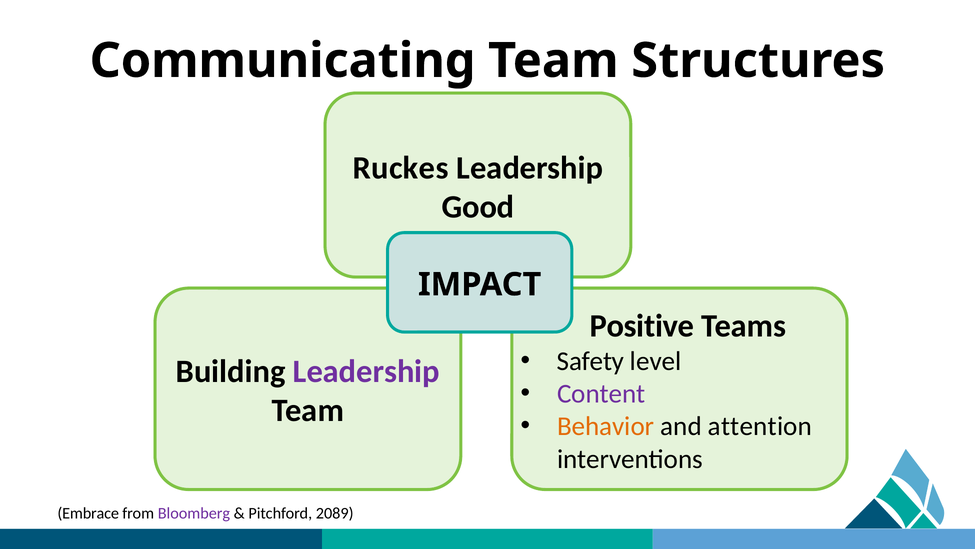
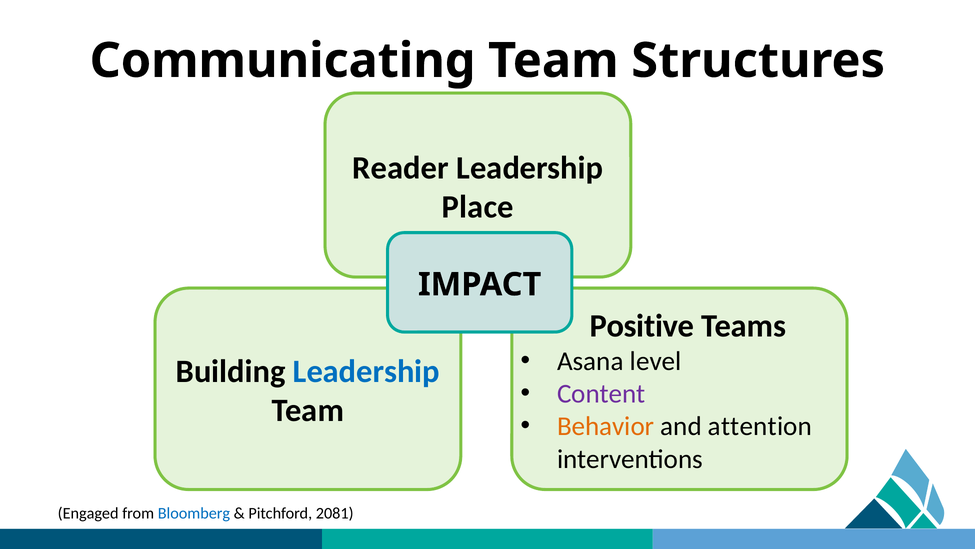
Ruckes: Ruckes -> Reader
Good: Good -> Place
Safety: Safety -> Asana
Leadership at (366, 371) colour: purple -> blue
Embrace: Embrace -> Engaged
Bloomberg colour: purple -> blue
2089: 2089 -> 2081
